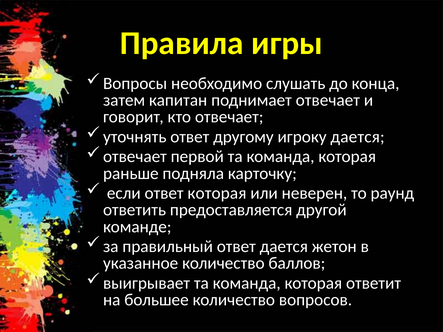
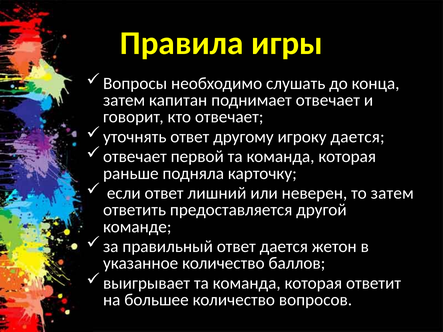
ответ которая: которая -> лишний
то раунд: раунд -> затем
